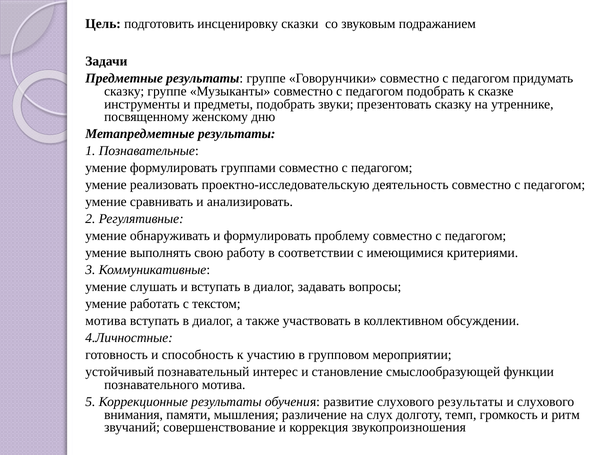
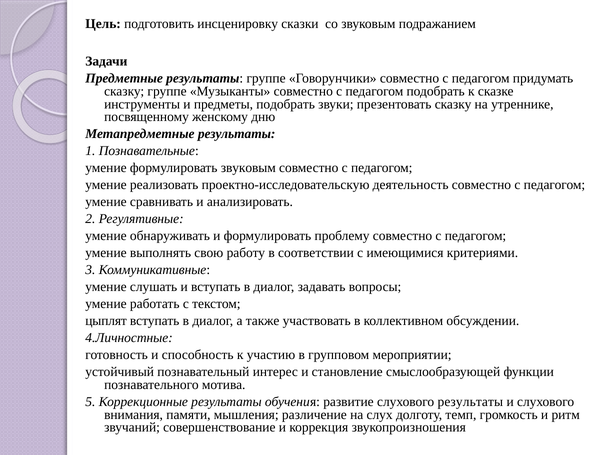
формулировать группами: группами -> звуковым
мотива at (106, 320): мотива -> цыплят
